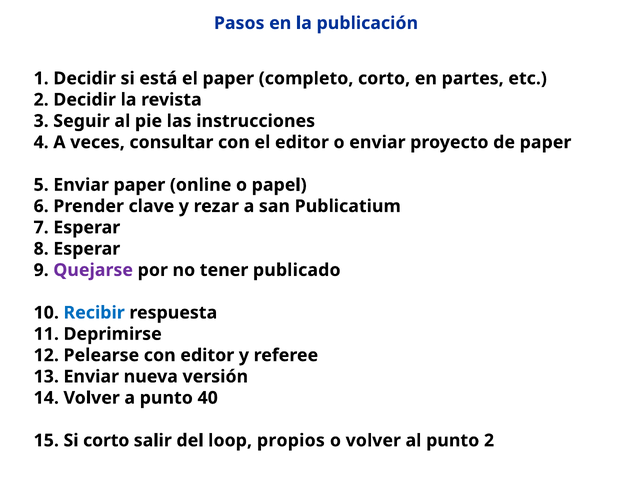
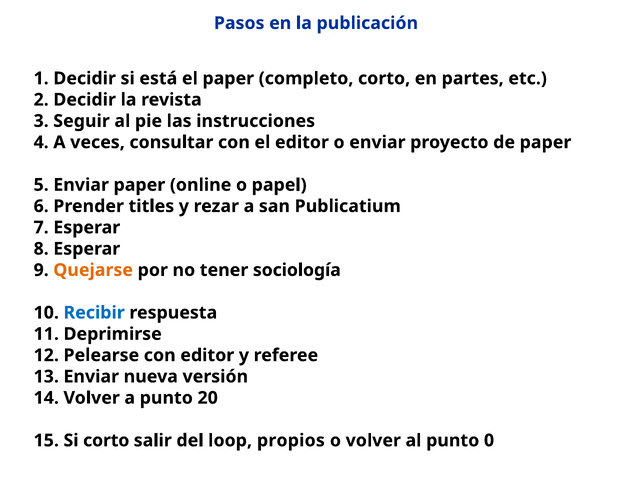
clave: clave -> titles
Quejarse colour: purple -> orange
publicado: publicado -> sociología
40: 40 -> 20
punto 2: 2 -> 0
